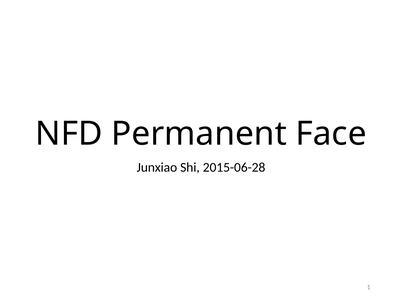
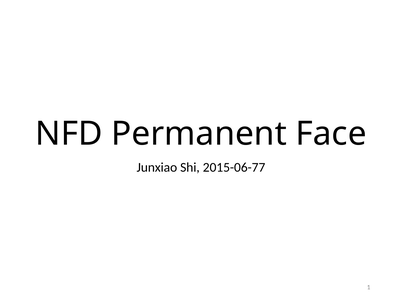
2015-06-28: 2015-06-28 -> 2015-06-77
